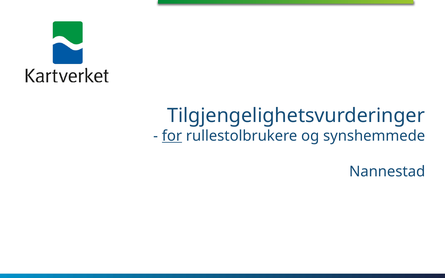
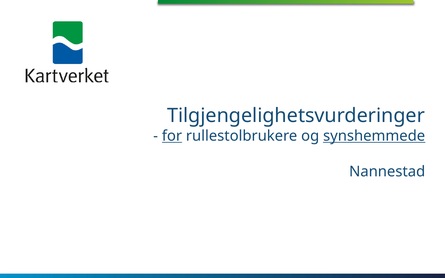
synshemmede underline: none -> present
